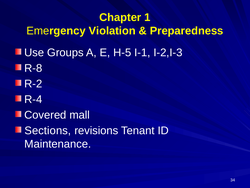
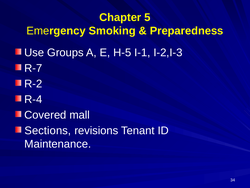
1: 1 -> 5
Violation: Violation -> Smoking
R-8: R-8 -> R-7
